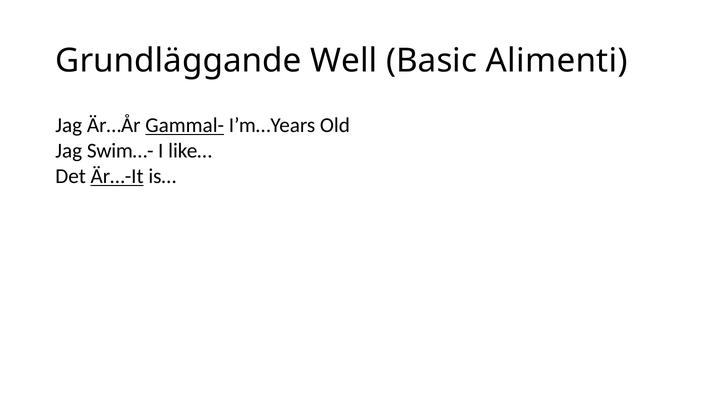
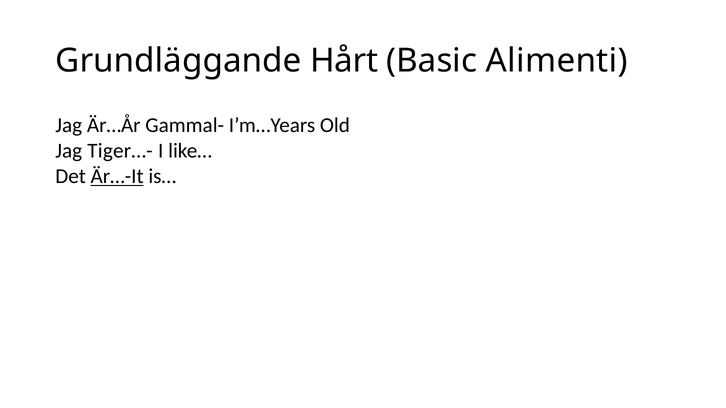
Well: Well -> Hårt
Gammal- underline: present -> none
Swim…-: Swim…- -> Tiger…-
